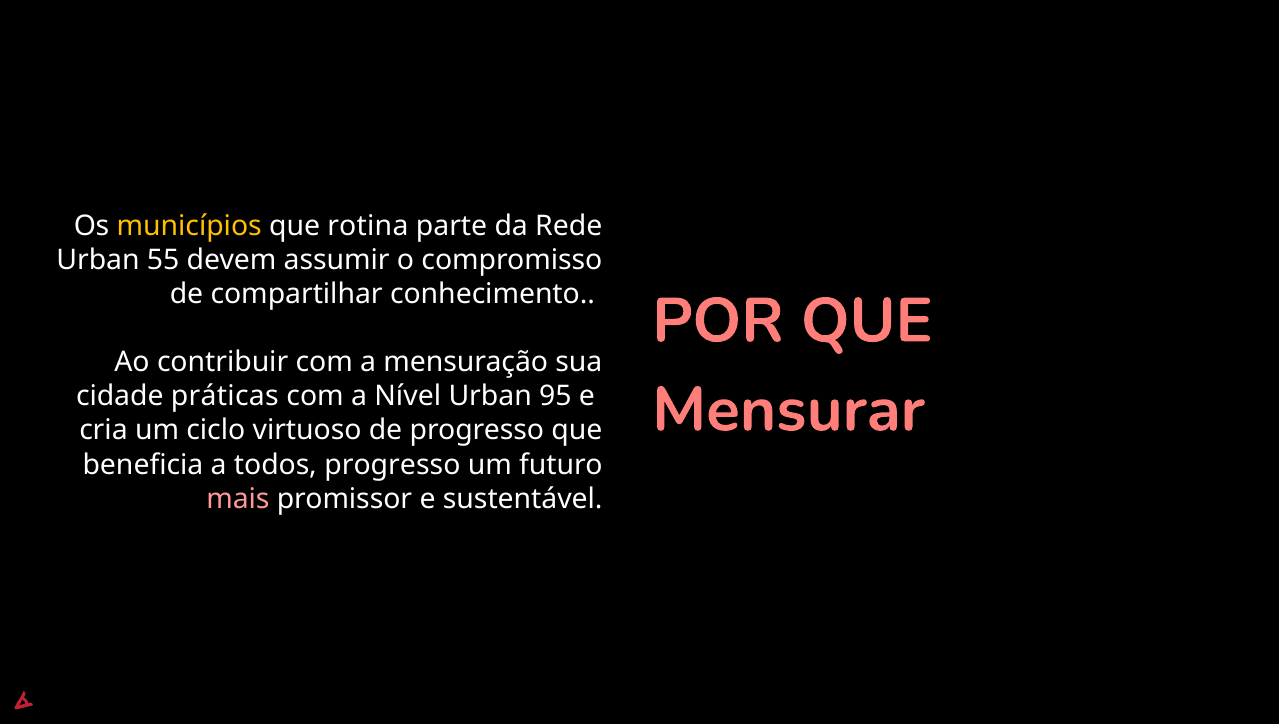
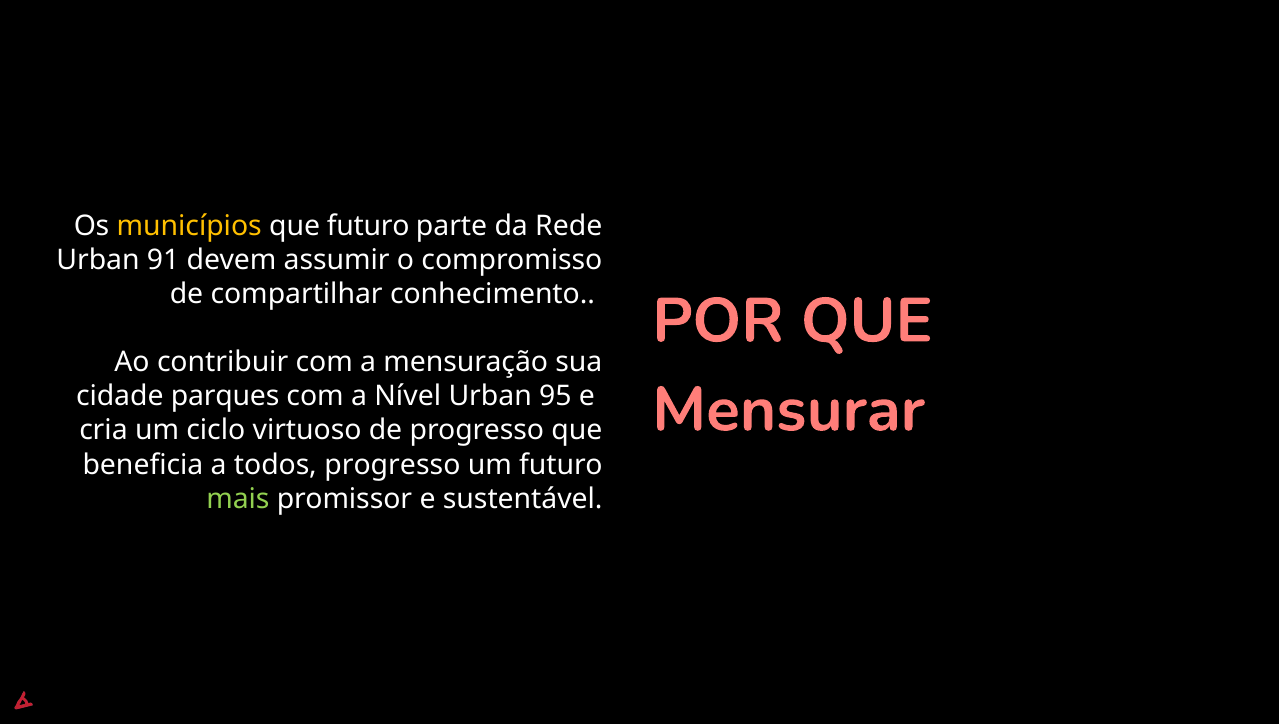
que rotina: rotina -> futuro
55: 55 -> 91
práticas: práticas -> parques
mais colour: pink -> light green
